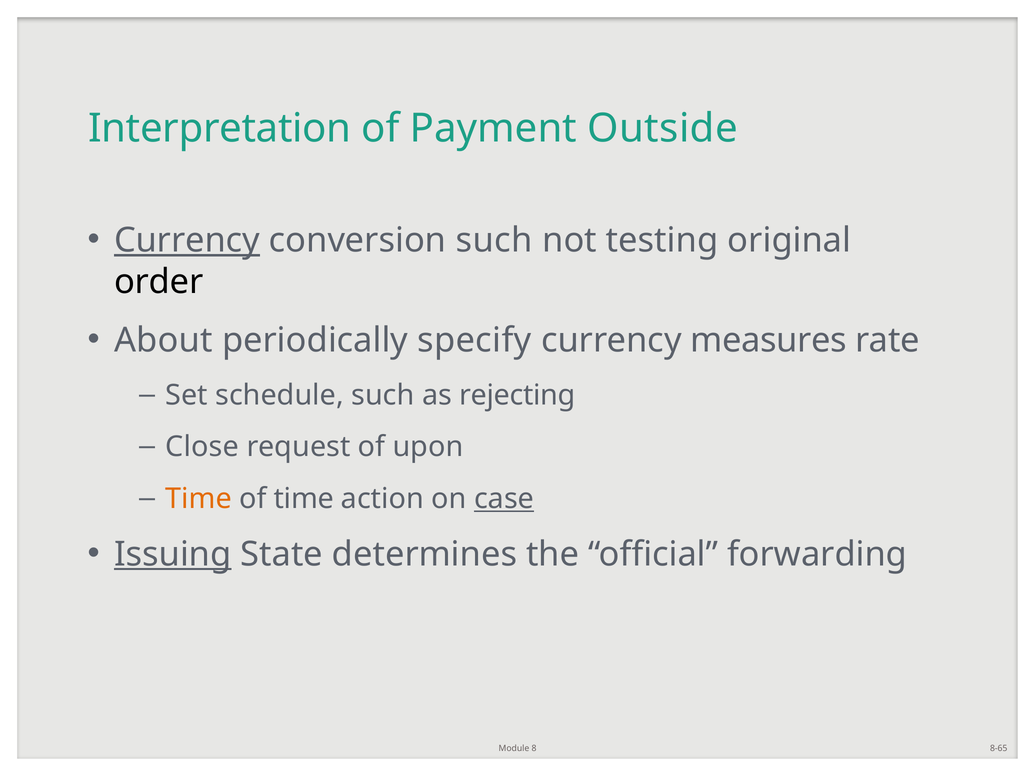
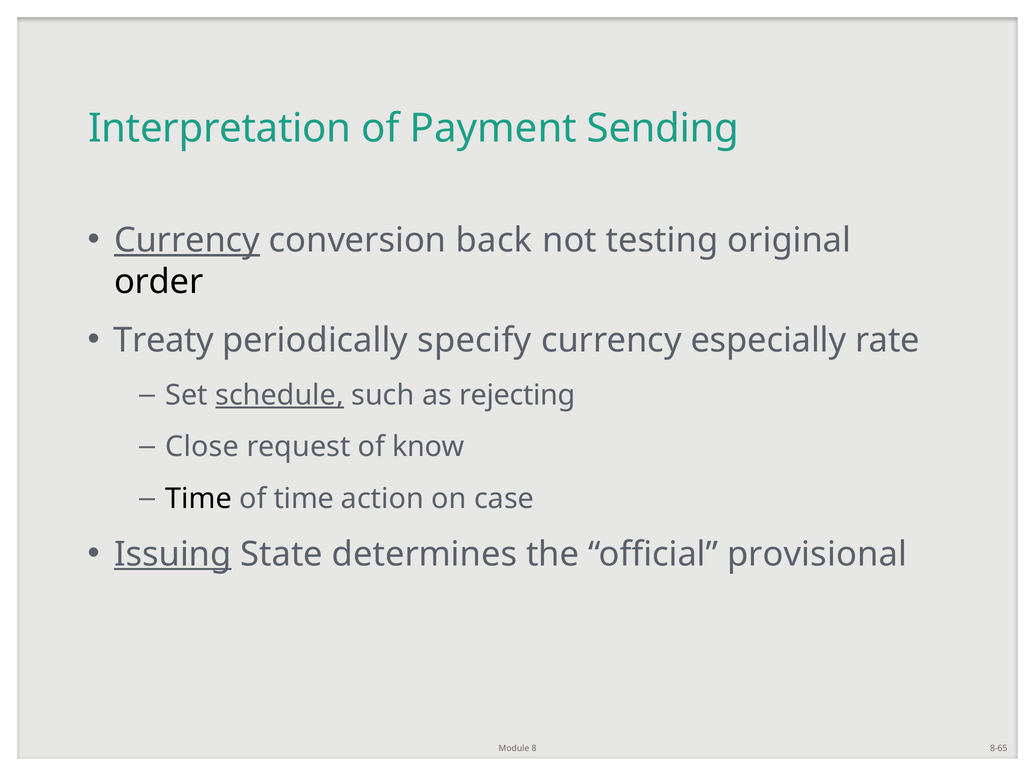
Outside: Outside -> Sending
conversion such: such -> back
About: About -> Treaty
measures: measures -> especially
schedule underline: none -> present
upon: upon -> know
Time at (199, 499) colour: orange -> black
case underline: present -> none
forwarding: forwarding -> provisional
